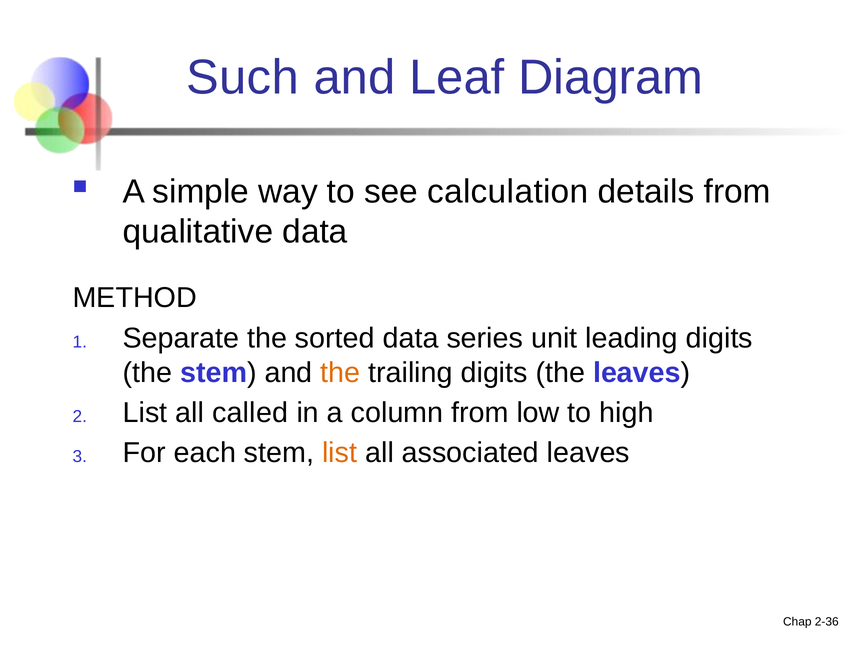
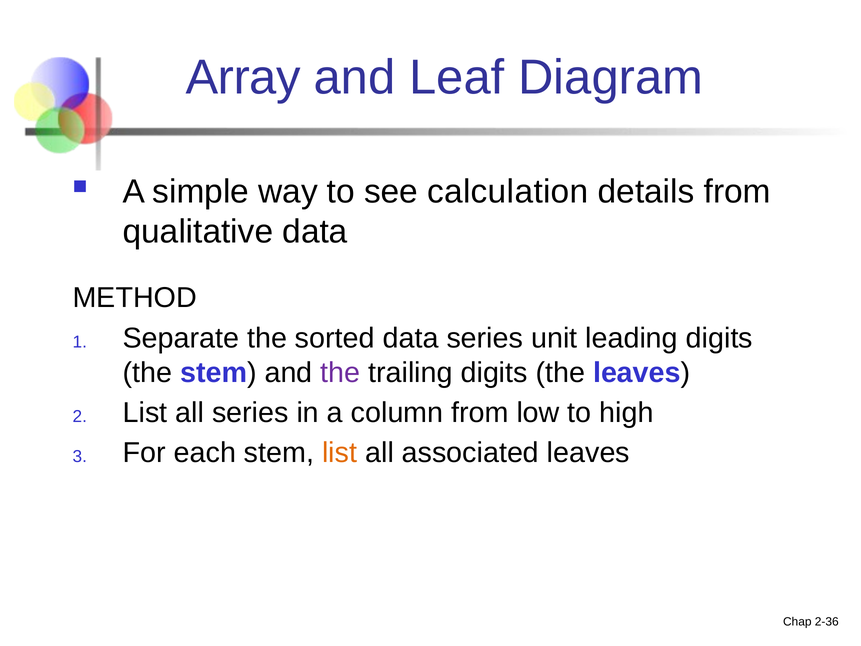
Such: Such -> Array
the at (340, 372) colour: orange -> purple
all called: called -> series
